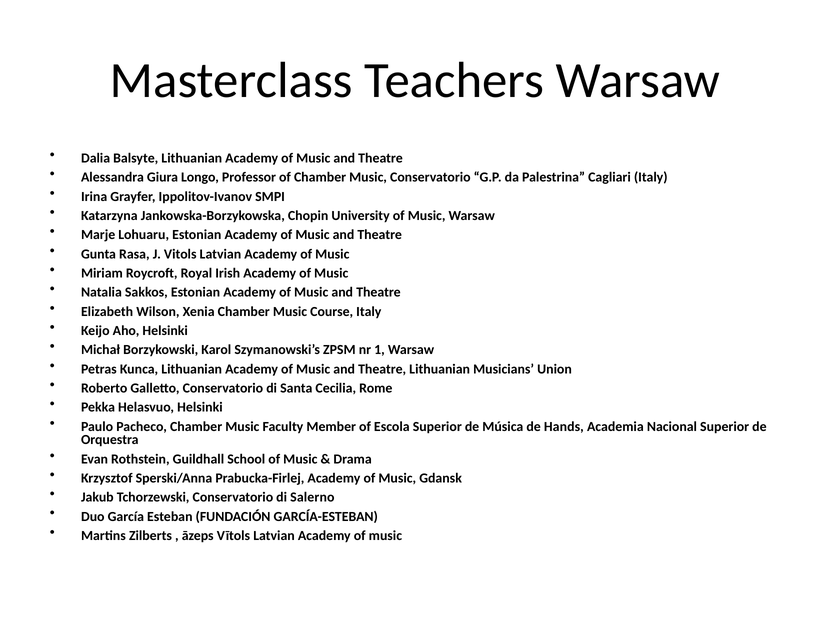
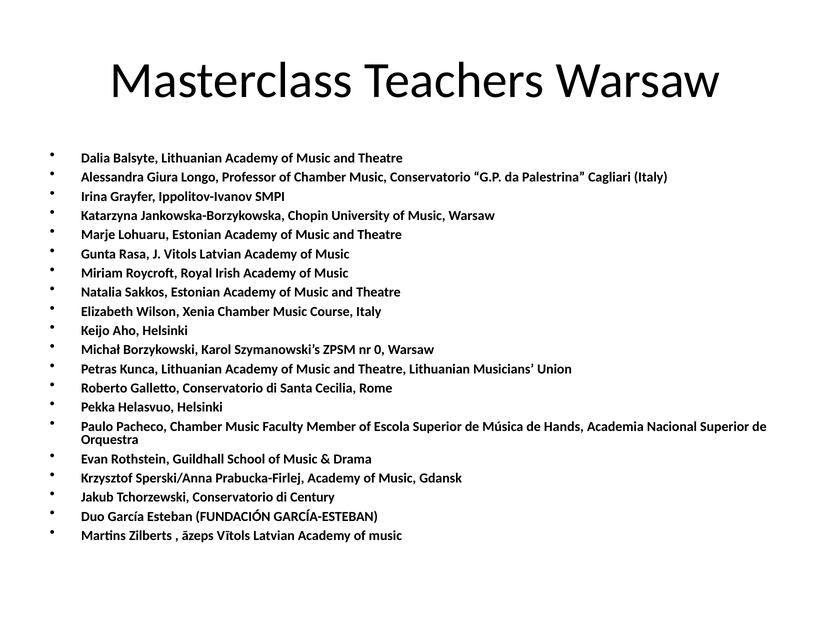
1: 1 -> 0
Salerno: Salerno -> Century
